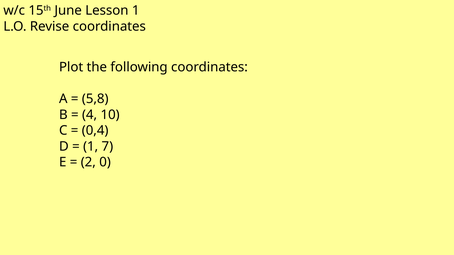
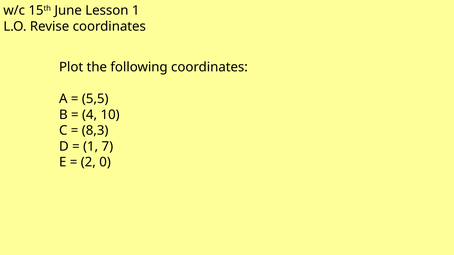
5,8: 5,8 -> 5,5
0,4: 0,4 -> 8,3
